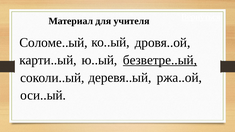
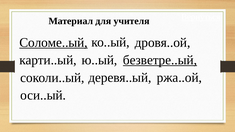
Соломе..ый underline: none -> present
